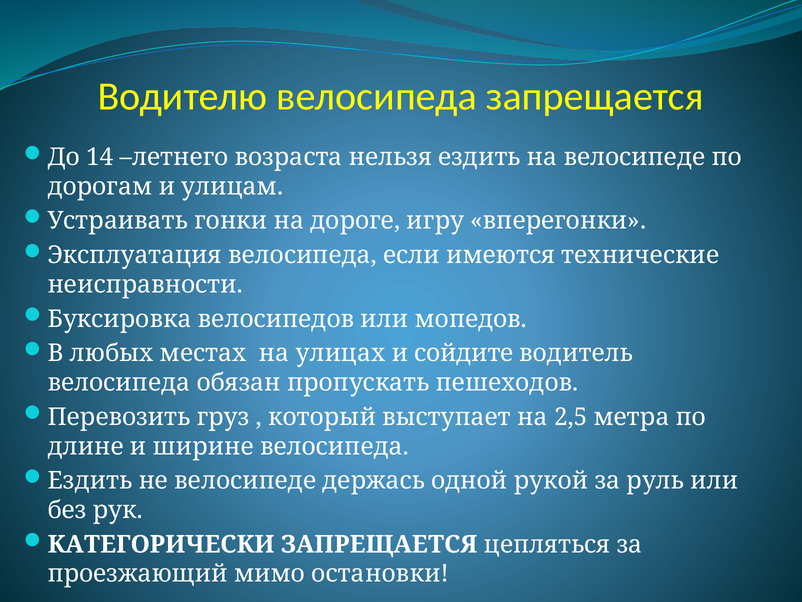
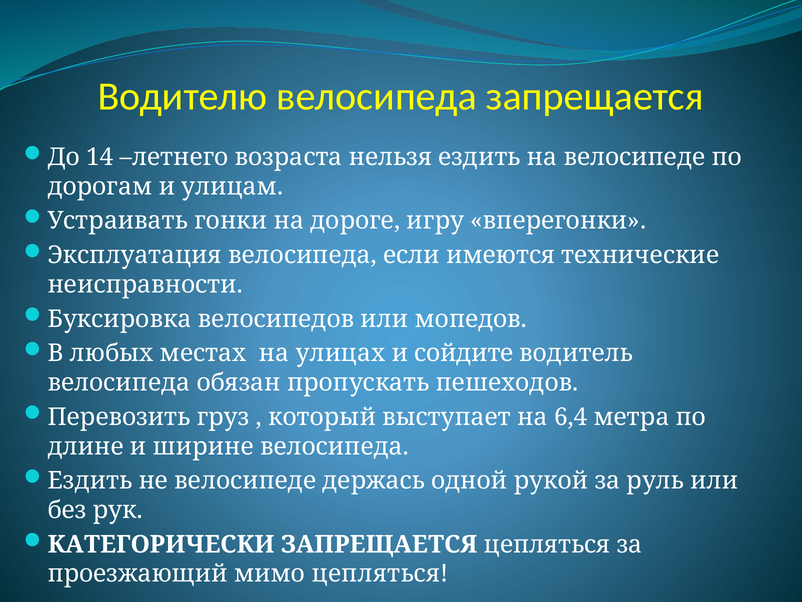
2,5: 2,5 -> 6,4
мимо остановки: остановки -> цепляться
